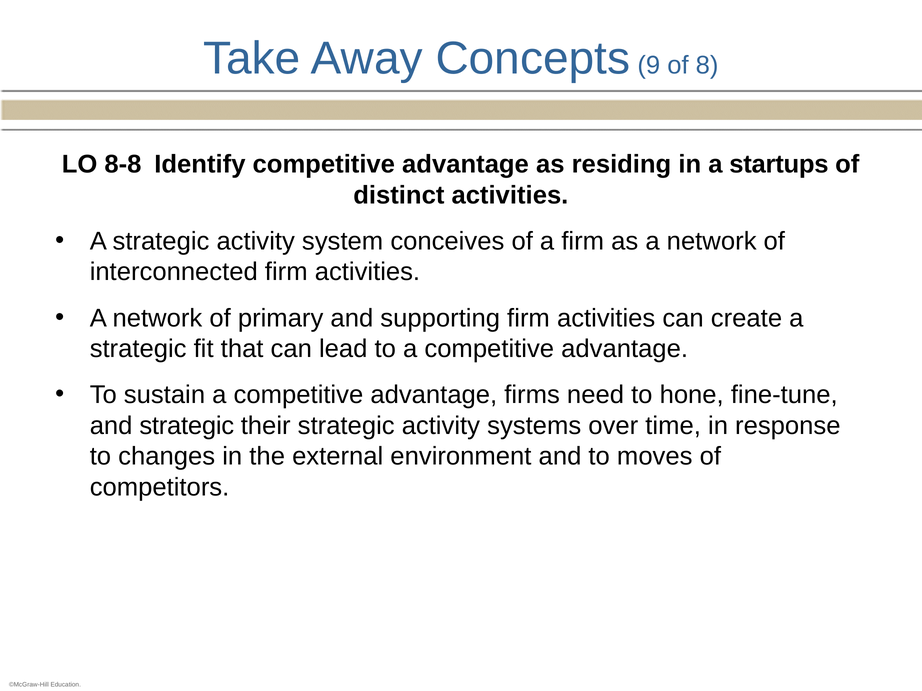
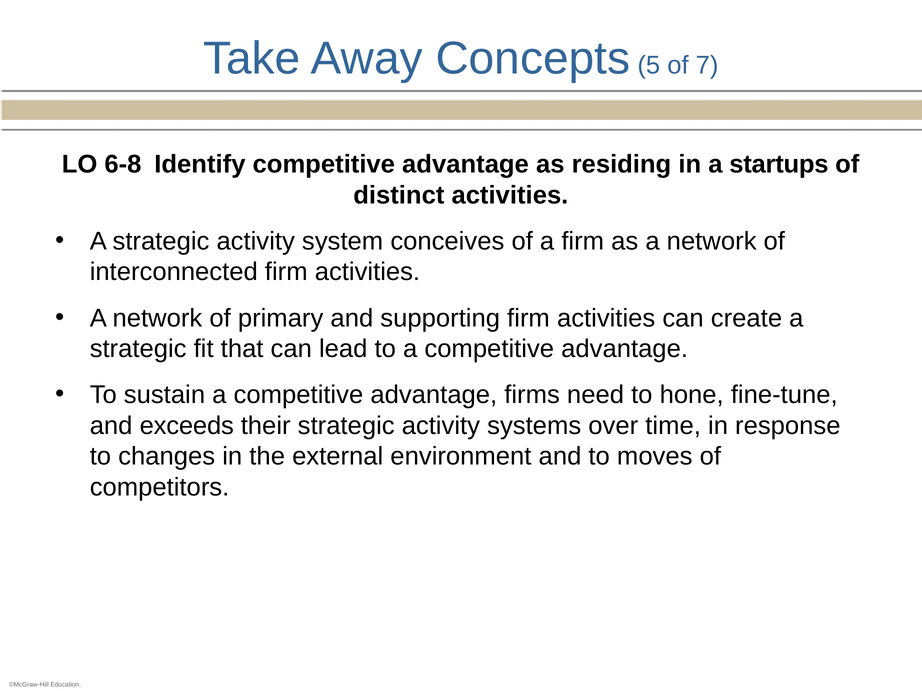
9: 9 -> 5
8: 8 -> 7
8-8: 8-8 -> 6-8
and strategic: strategic -> exceeds
